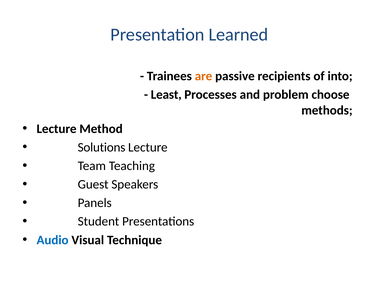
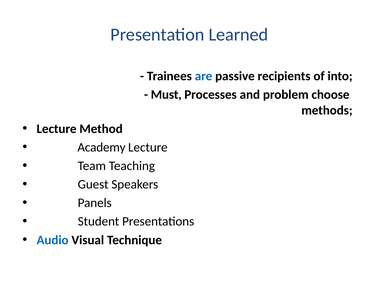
are colour: orange -> blue
Least: Least -> Must
Solutions: Solutions -> Academy
